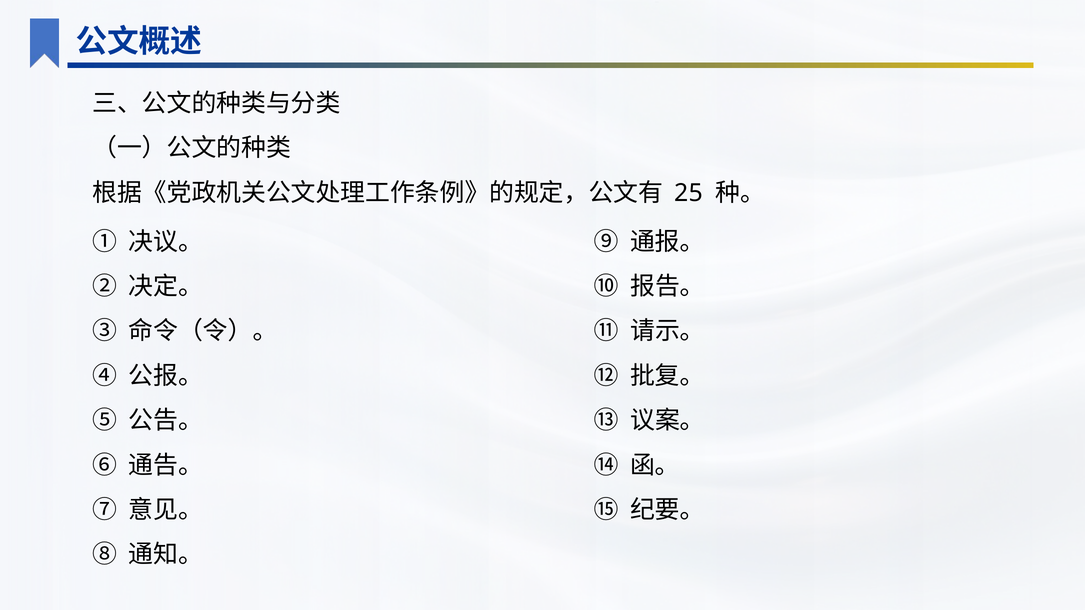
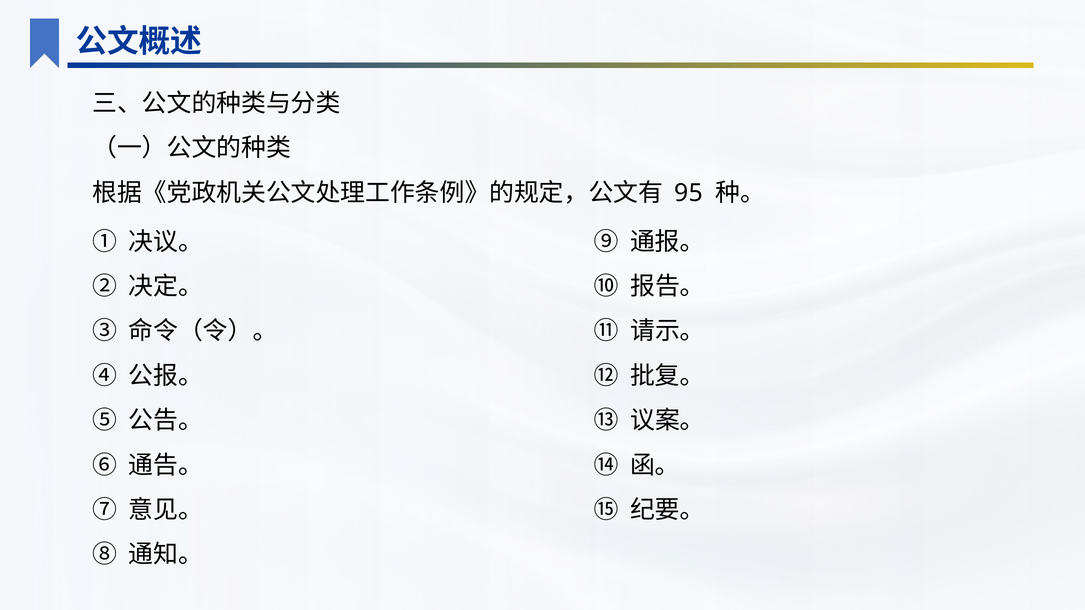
25: 25 -> 95
